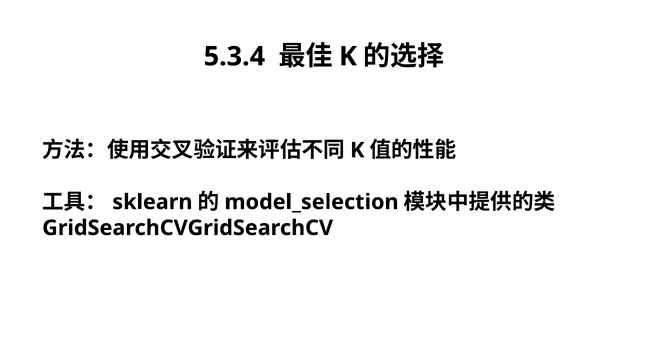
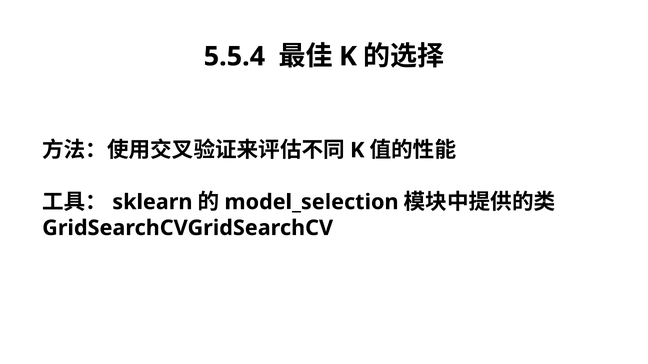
5.3.4: 5.3.4 -> 5.5.4
